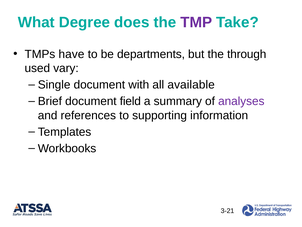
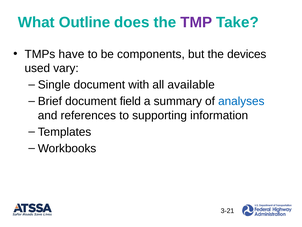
Degree: Degree -> Outline
departments: departments -> components
through: through -> devices
analyses colour: purple -> blue
